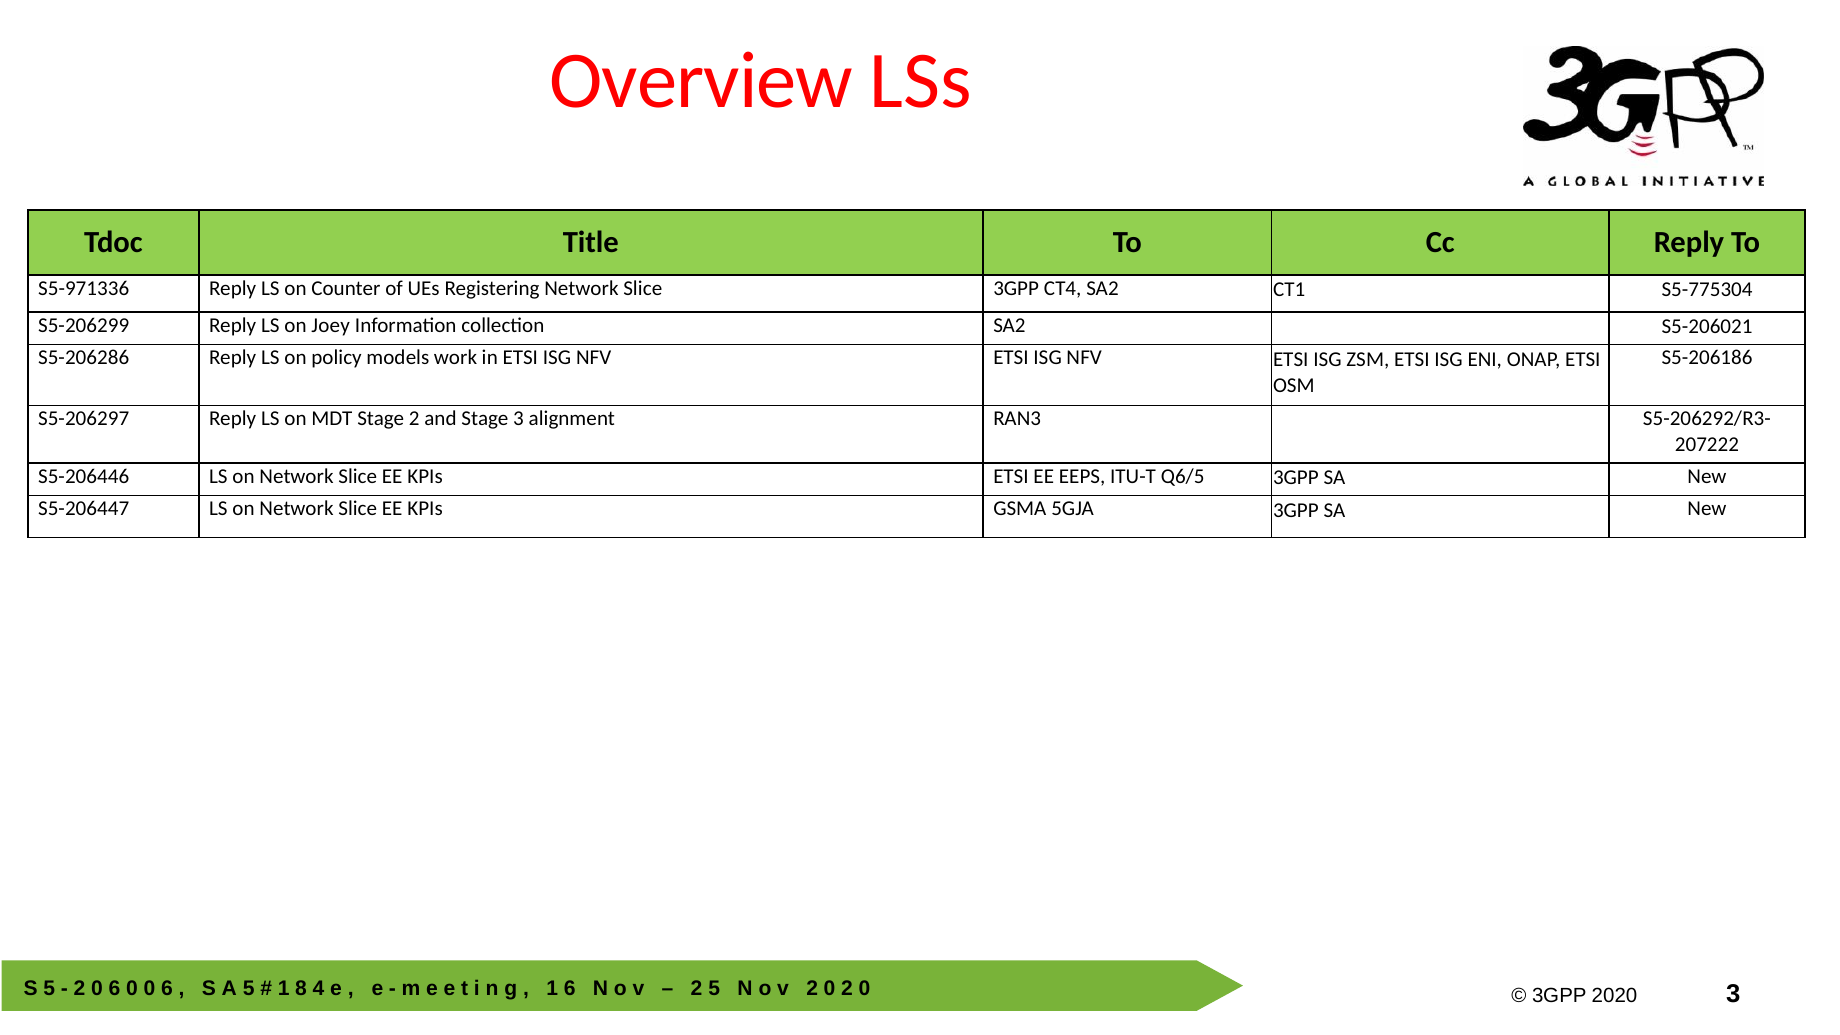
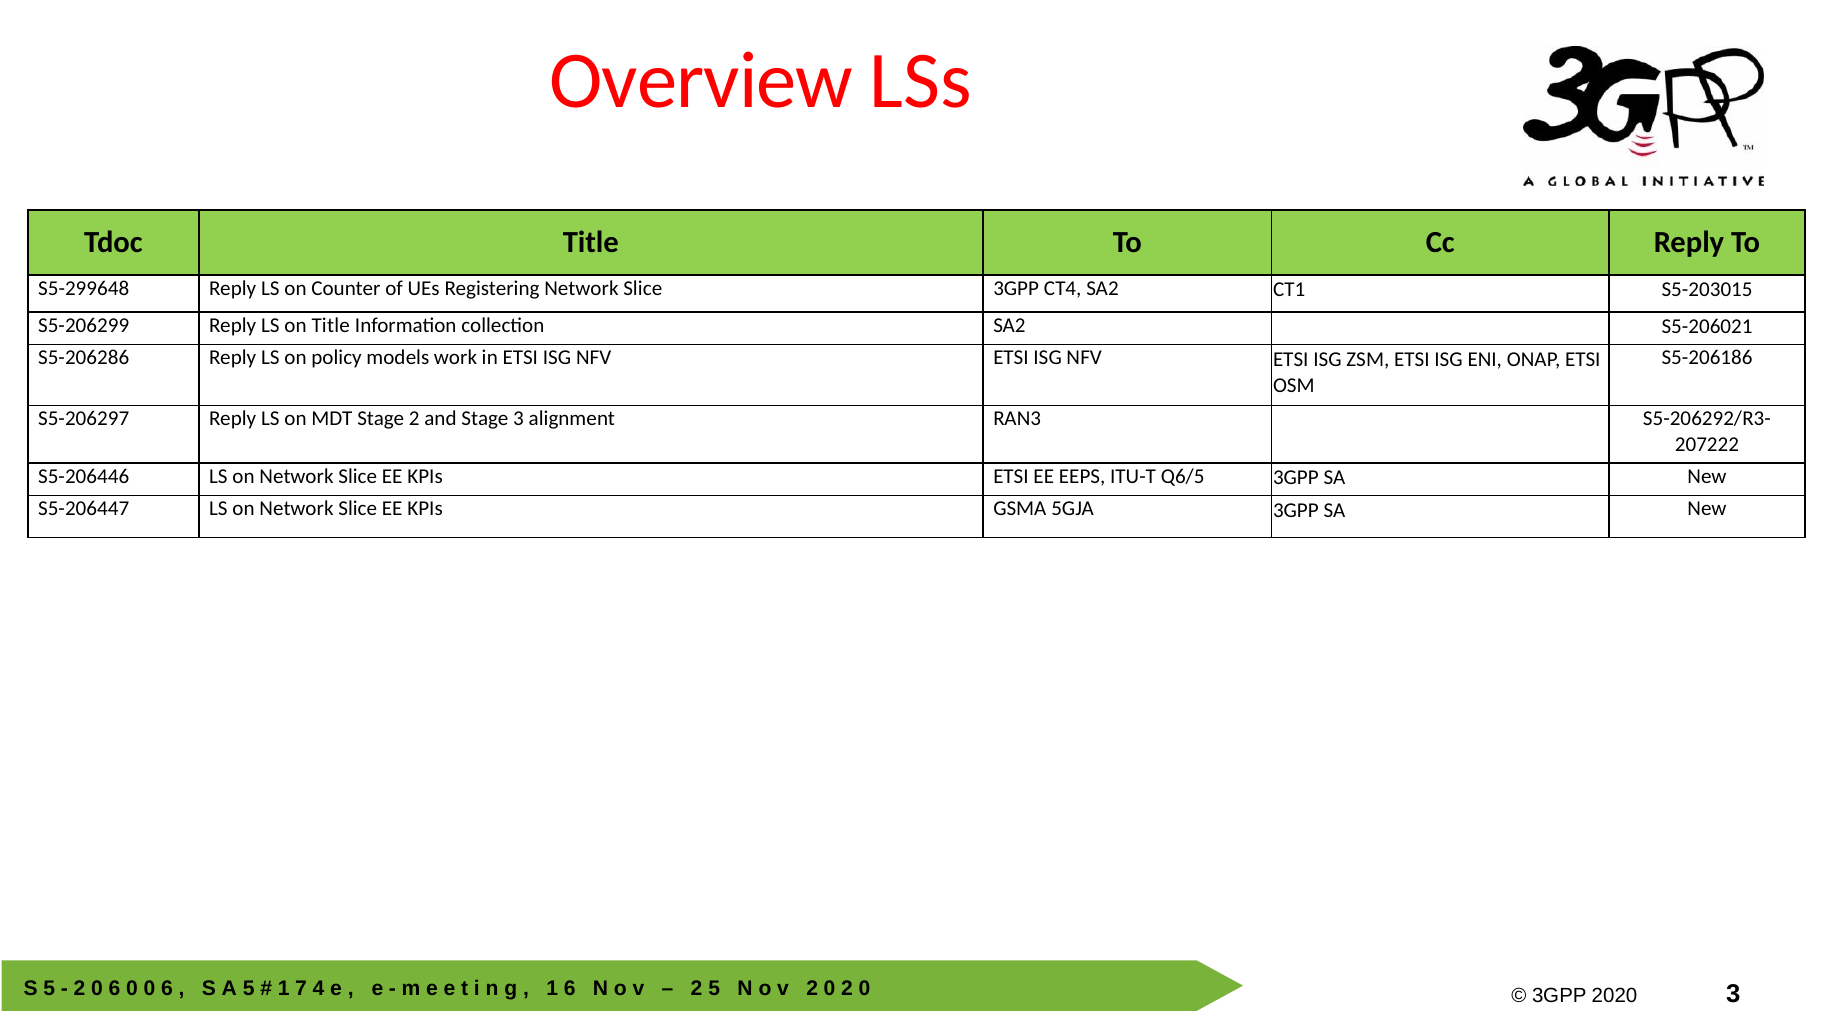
S5-971336: S5-971336 -> S5-299648
S5-775304: S5-775304 -> S5-203015
on Joey: Joey -> Title
8: 8 -> 7
